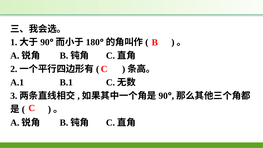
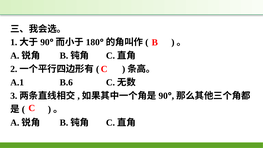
B.1: B.1 -> B.6
